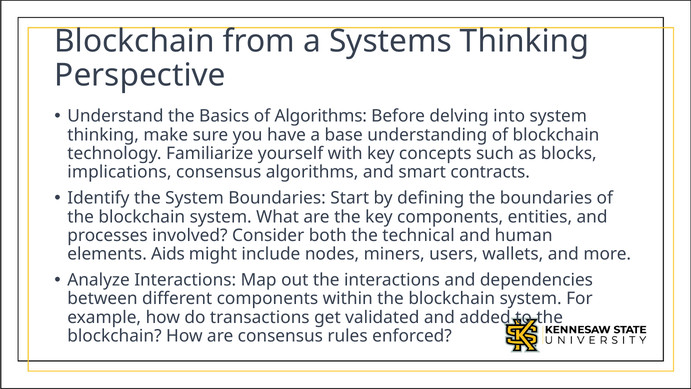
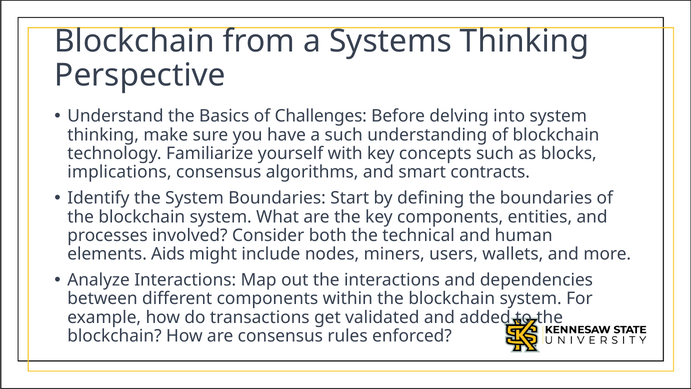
of Algorithms: Algorithms -> Challenges
a base: base -> such
